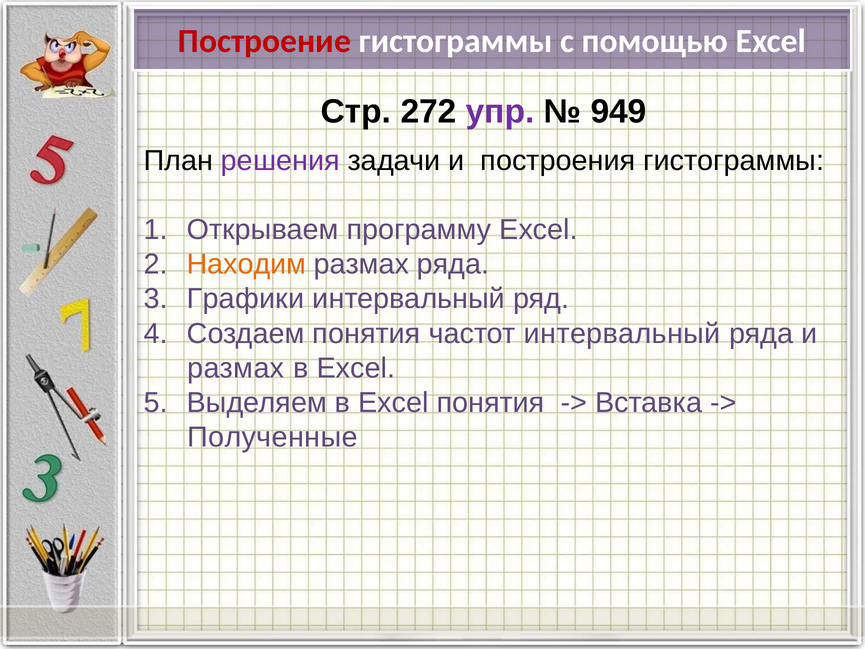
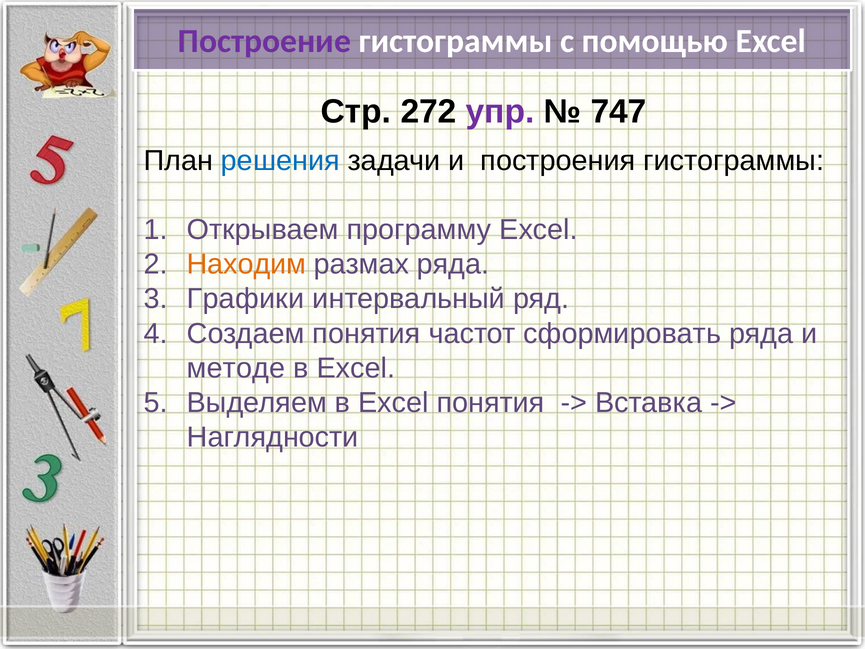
Построение colour: red -> purple
949: 949 -> 747
решения colour: purple -> blue
частот интервальный: интервальный -> сформировать
размах at (236, 368): размах -> методе
Полученные: Полученные -> Наглядности
